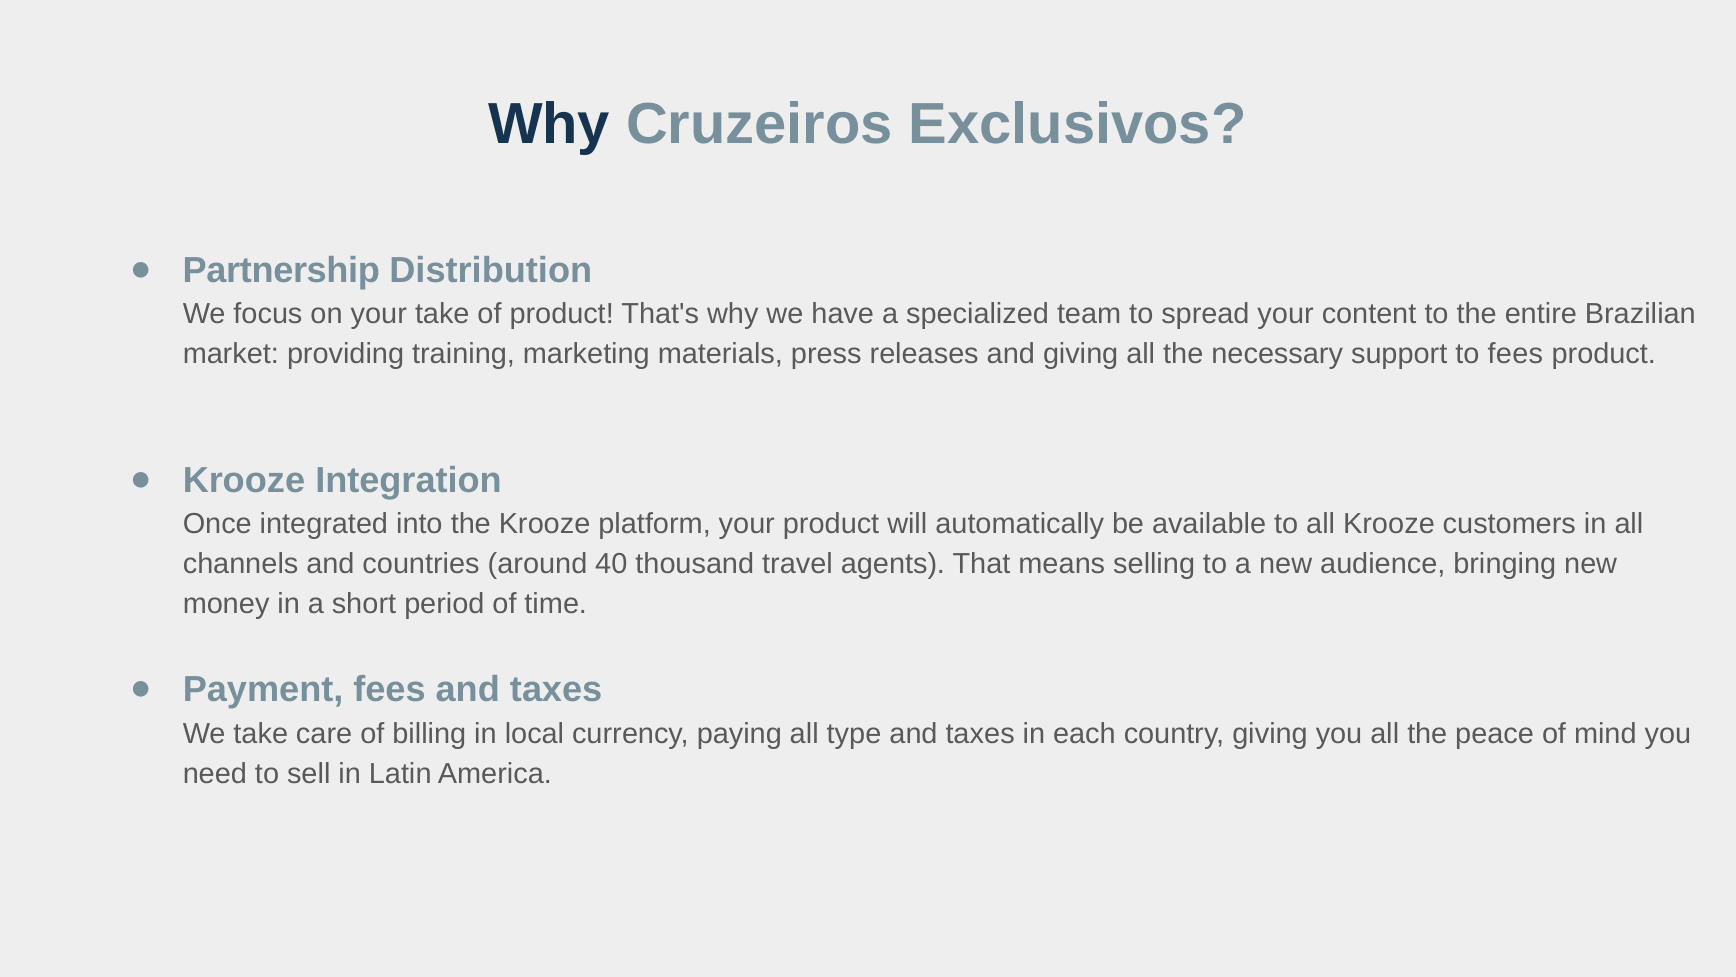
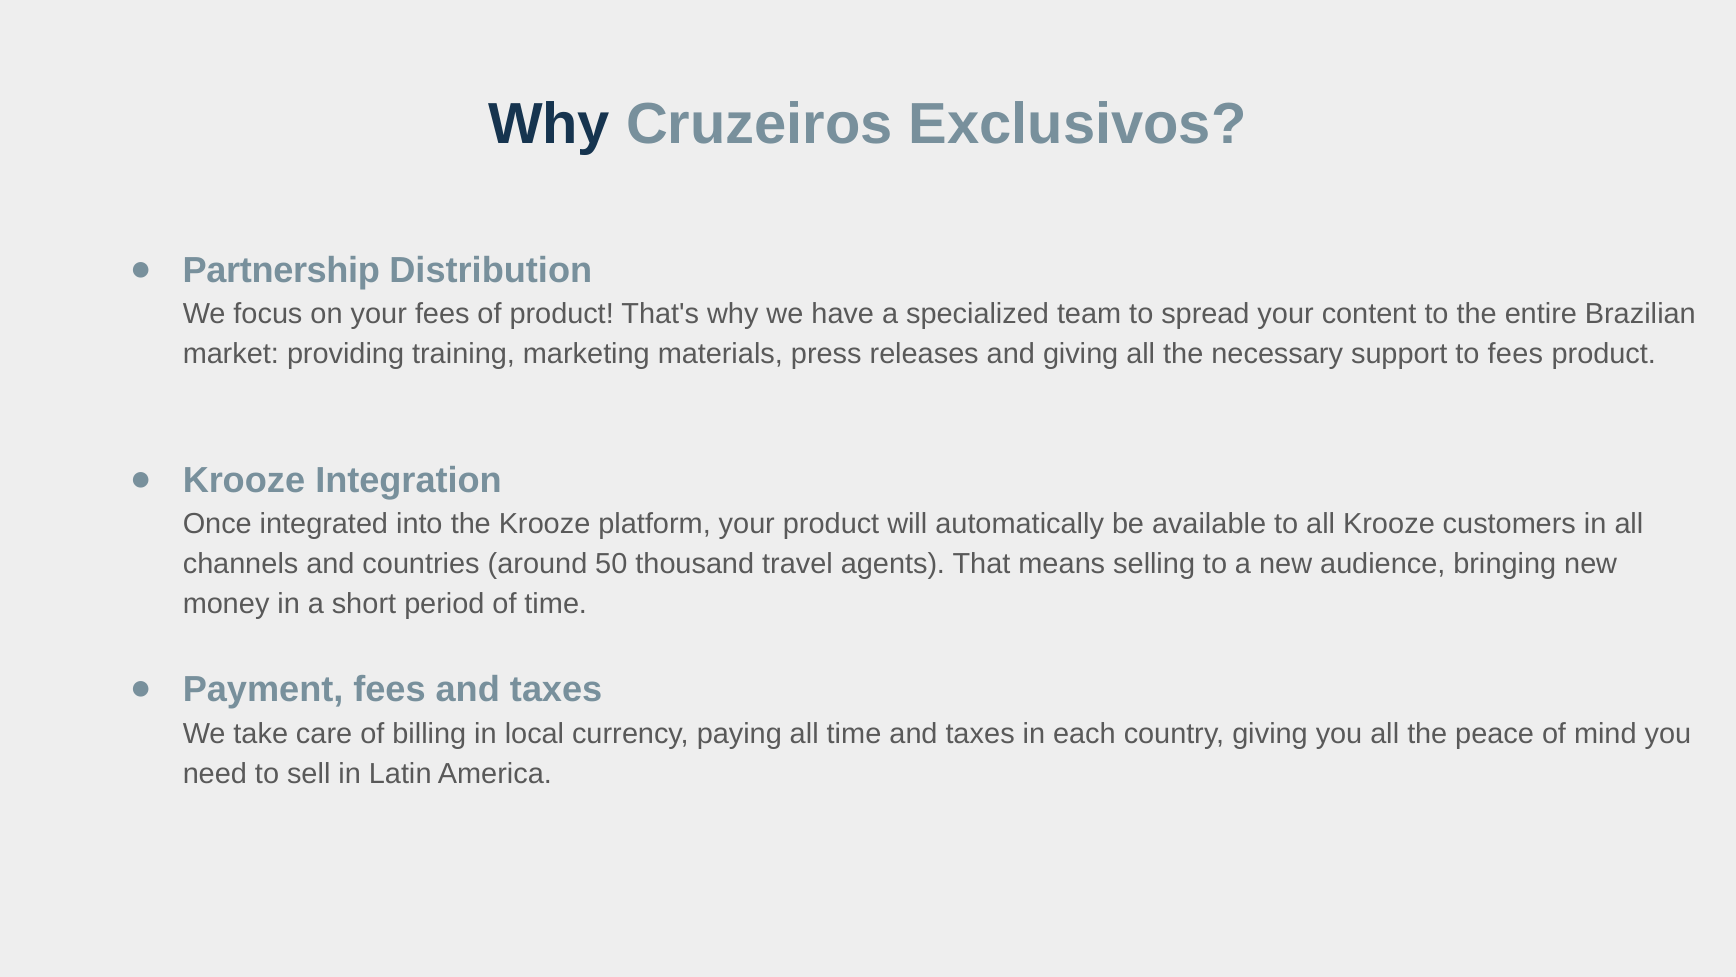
your take: take -> fees
40: 40 -> 50
all type: type -> time
